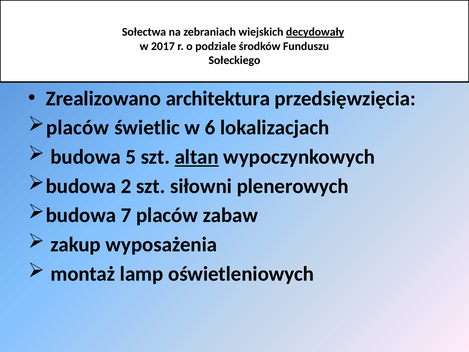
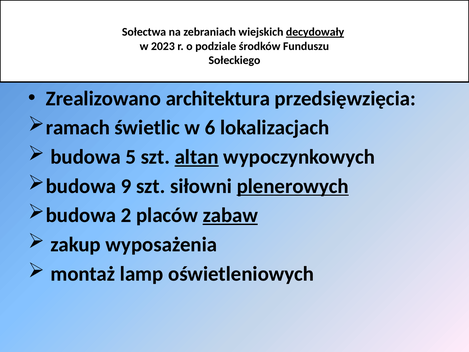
2017: 2017 -> 2023
placów at (78, 128): placów -> ramach
2: 2 -> 9
plenerowych underline: none -> present
7: 7 -> 2
zabaw underline: none -> present
